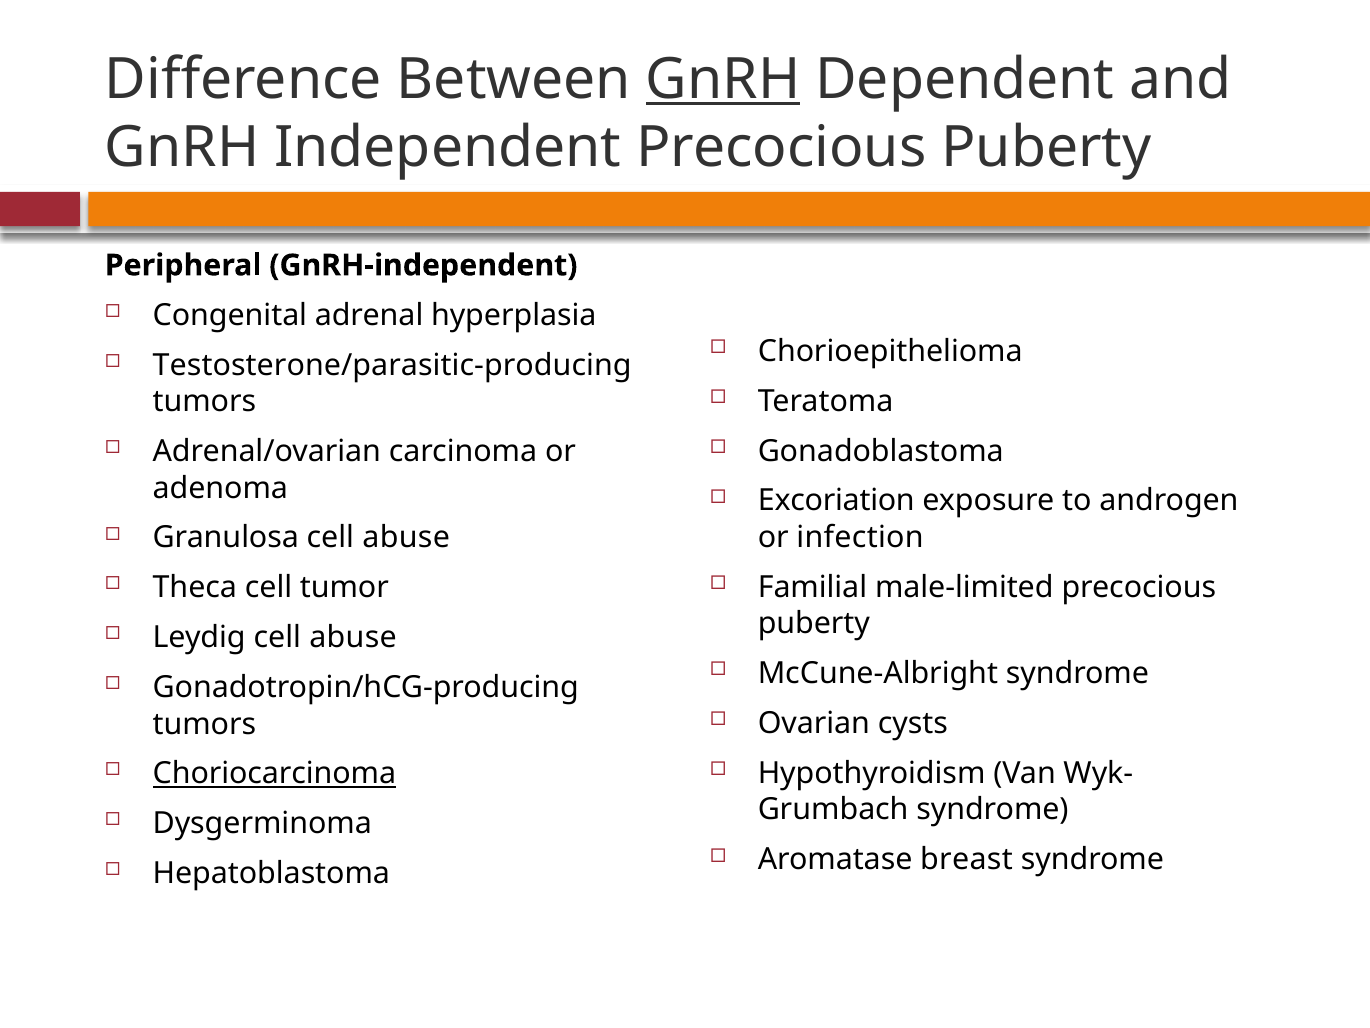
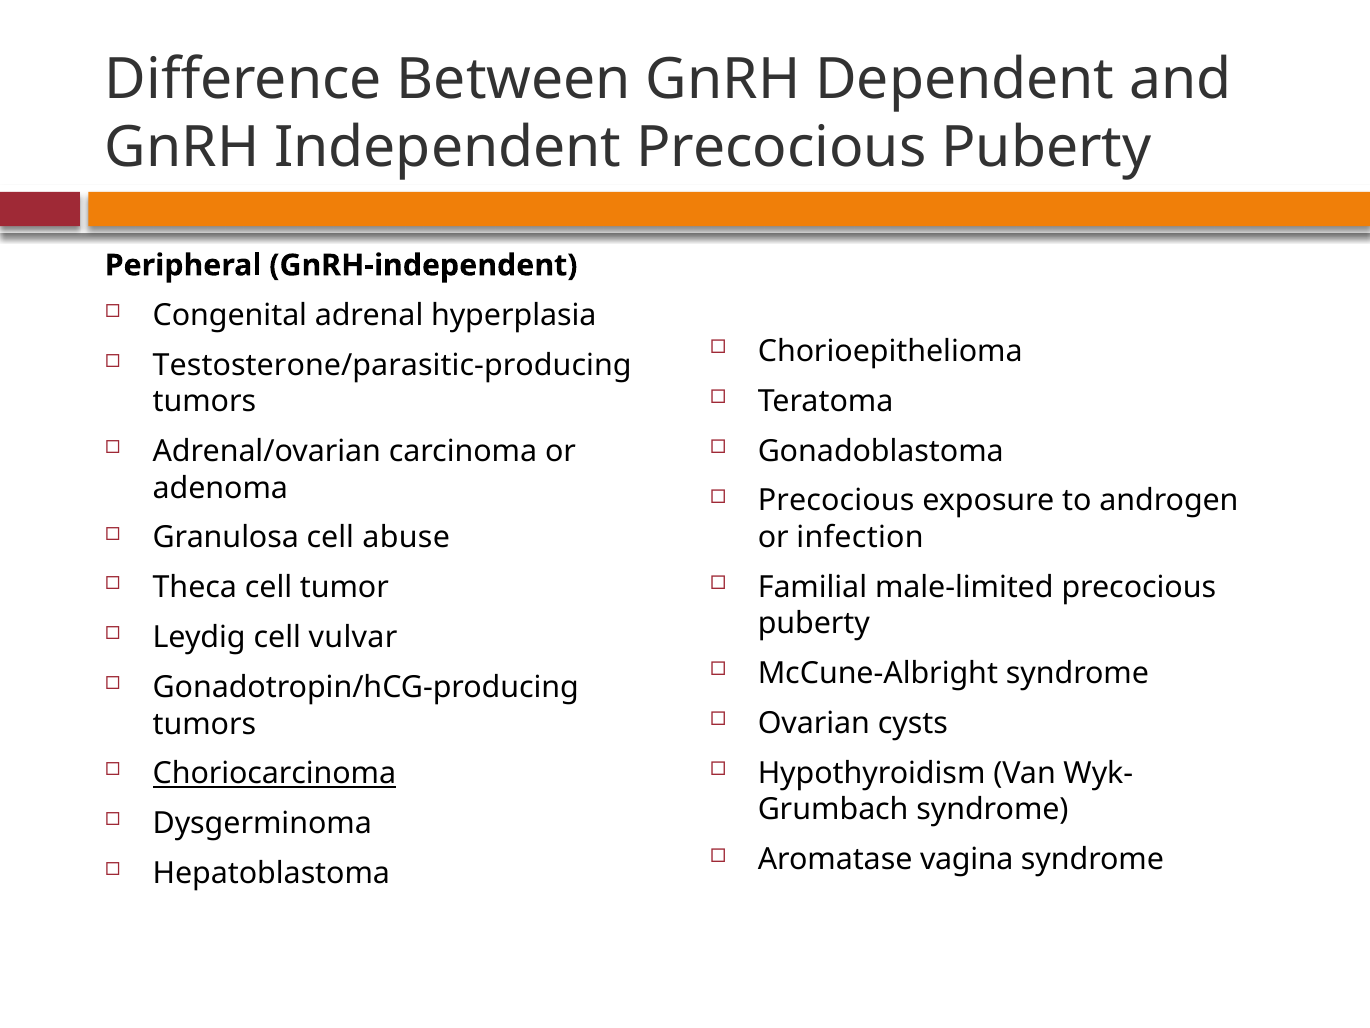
GnRH at (723, 79) underline: present -> none
Excoriation at (836, 501): Excoriation -> Precocious
Leydig cell abuse: abuse -> vulvar
breast: breast -> vagina
